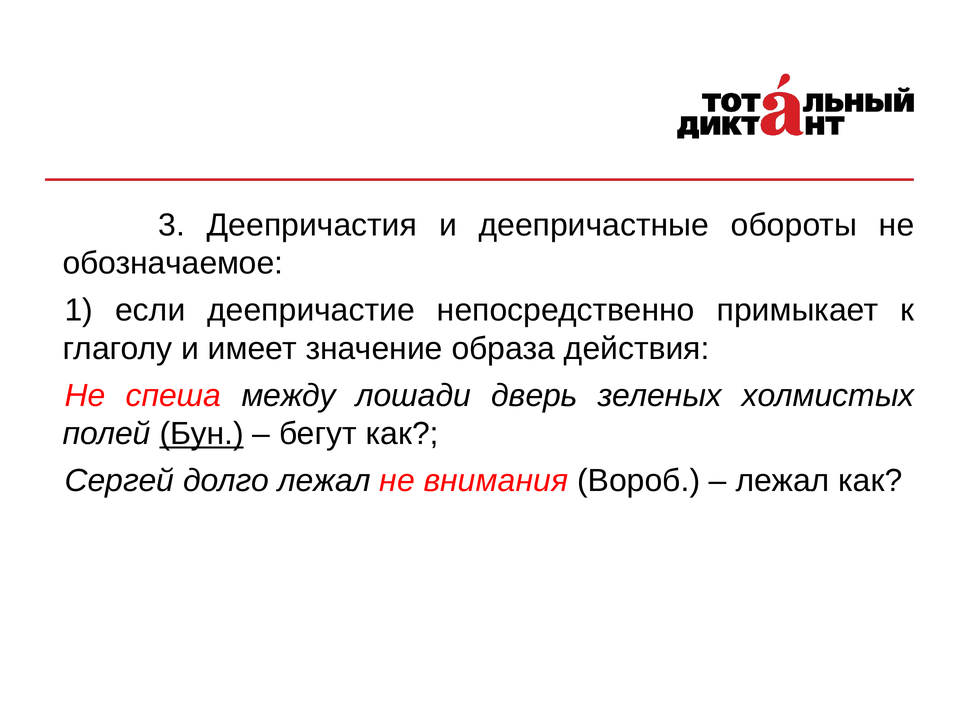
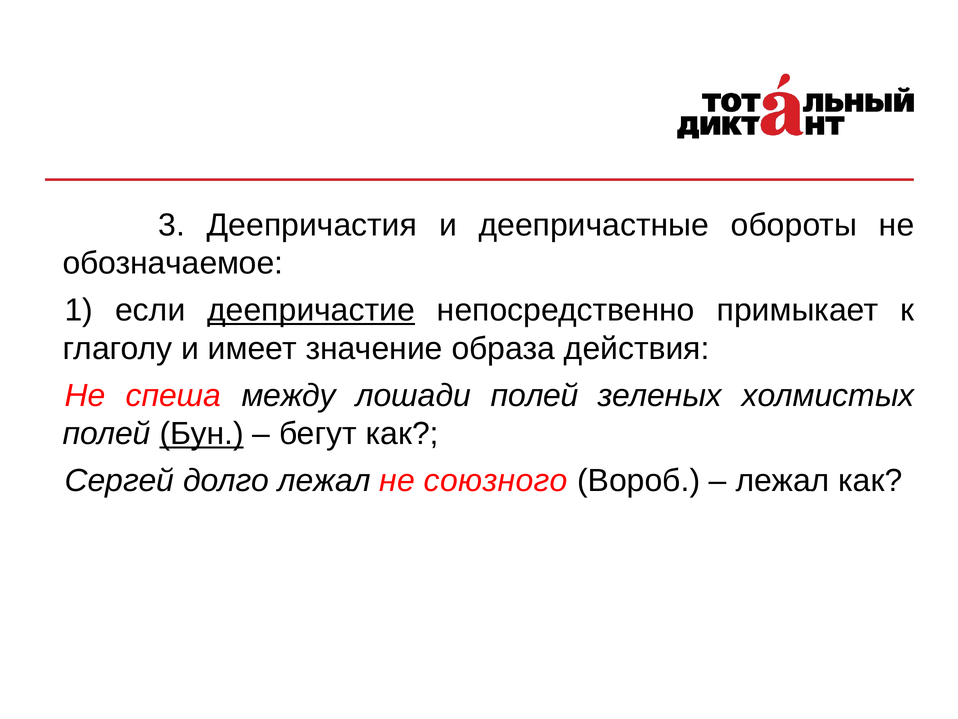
деепричастие underline: none -> present
лошади дверь: дверь -> полей
внимания: внимания -> союзного
